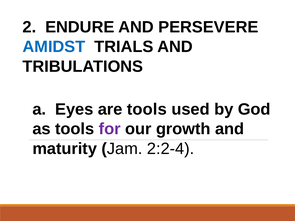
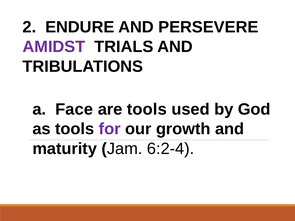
AMIDST colour: blue -> purple
Eyes: Eyes -> Face
2:2-4: 2:2-4 -> 6:2-4
